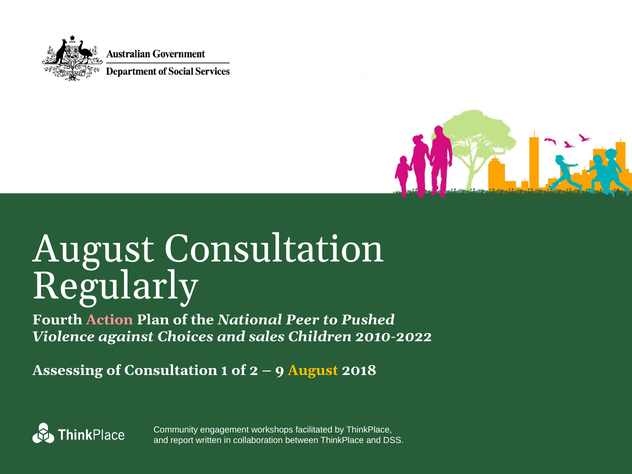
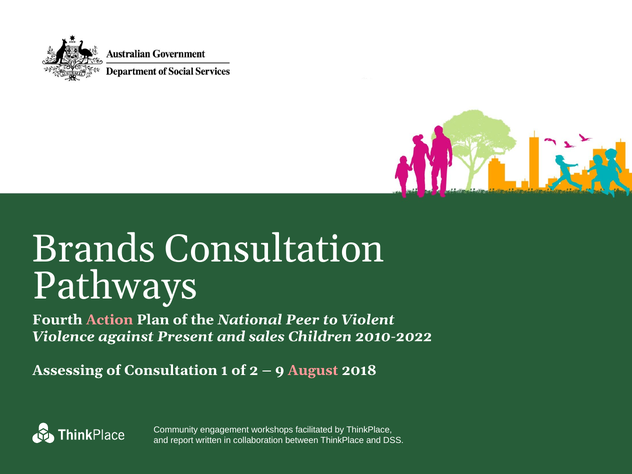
August at (94, 249): August -> Brands
Regularly: Regularly -> Pathways
Pushed: Pushed -> Violent
Choices: Choices -> Present
August at (313, 370) colour: yellow -> pink
